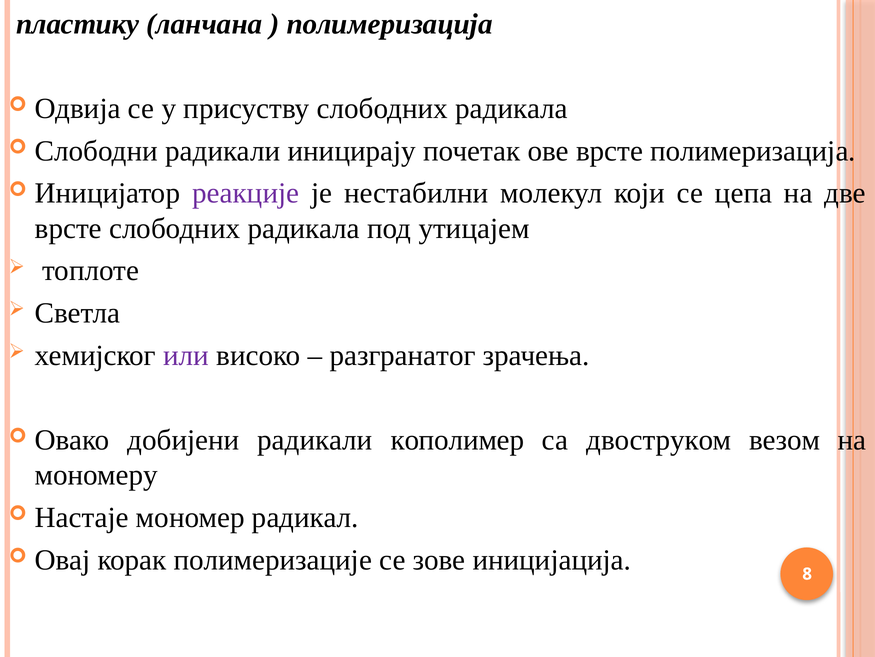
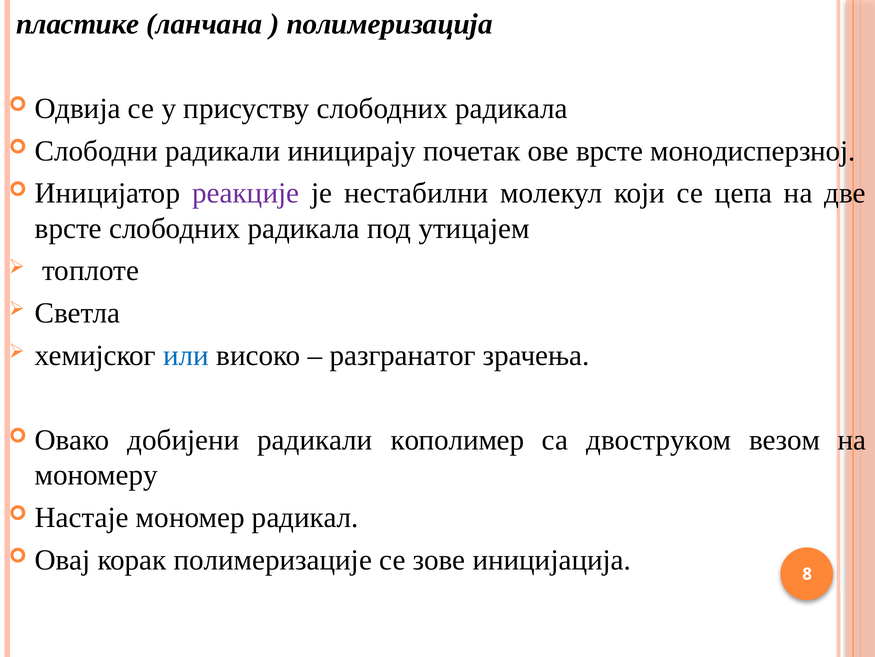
пластику: пластику -> пластике
врсте полимеризација: полимеризација -> монодисперзној
или colour: purple -> blue
